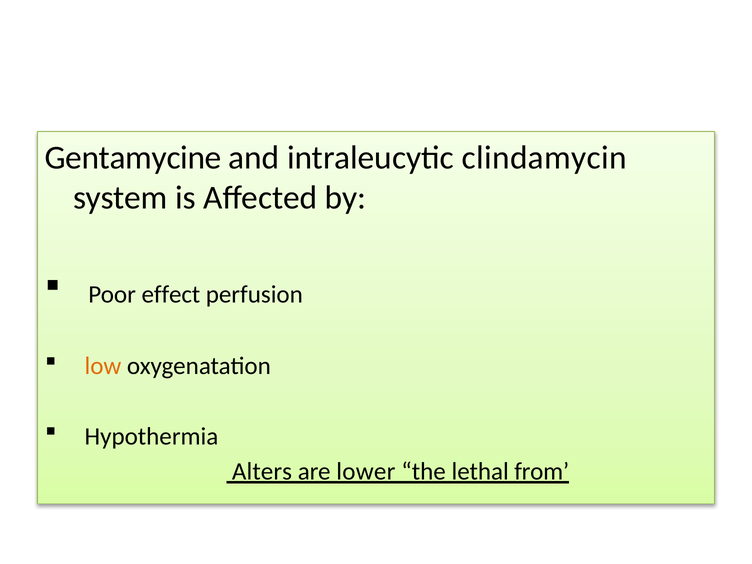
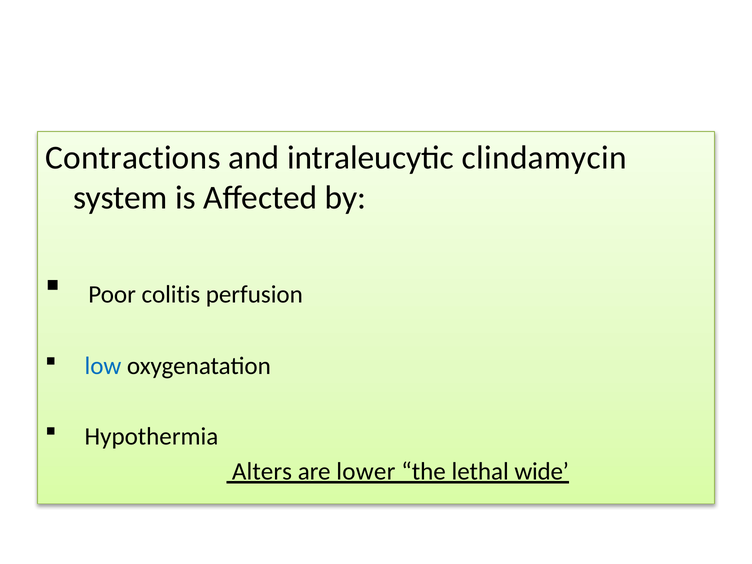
Gentamycine: Gentamycine -> Contractions
effect: effect -> colitis
low colour: orange -> blue
from: from -> wide
